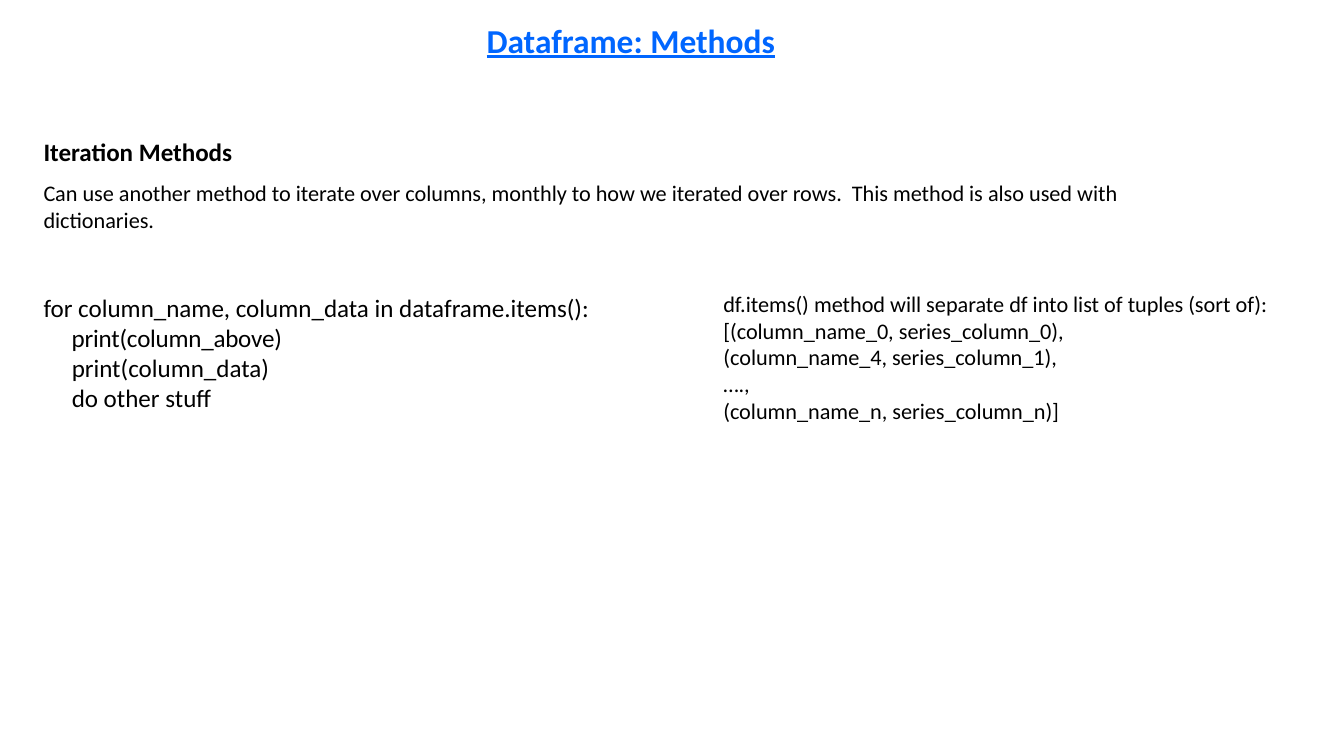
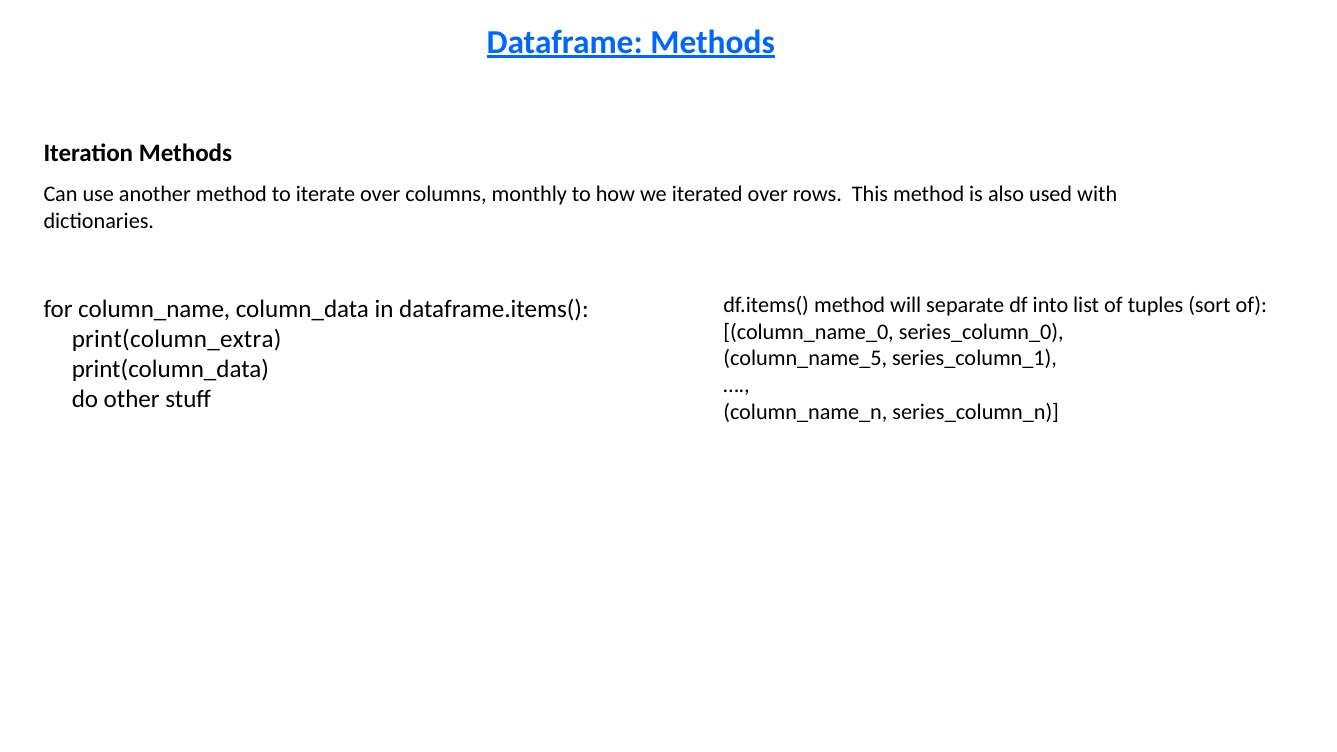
print(column_above: print(column_above -> print(column_extra
column_name_4: column_name_4 -> column_name_5
